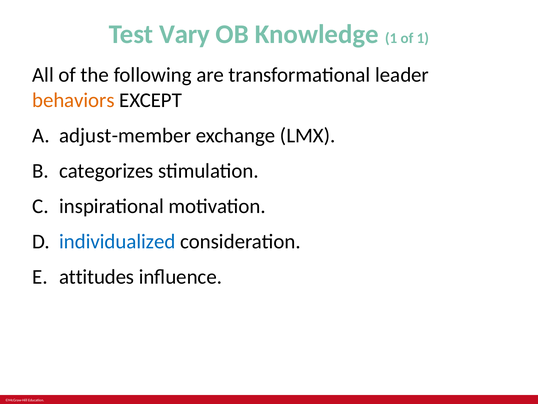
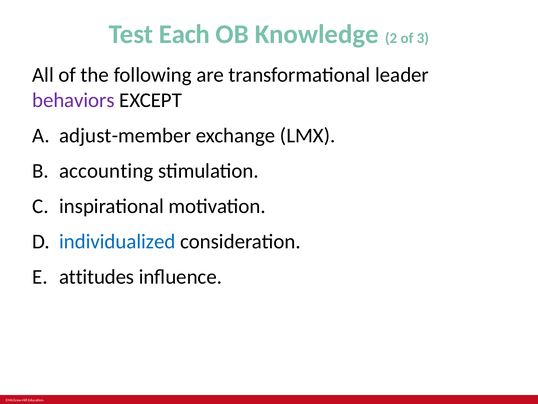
Vary: Vary -> Each
Knowledge 1: 1 -> 2
of 1: 1 -> 3
behaviors colour: orange -> purple
categorizes: categorizes -> accounting
